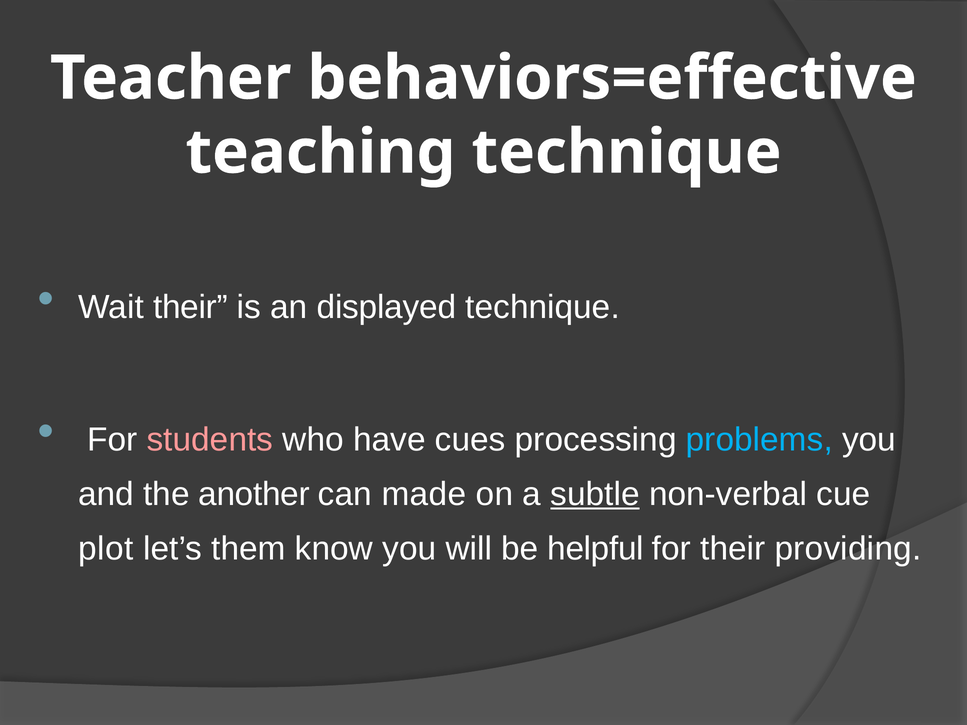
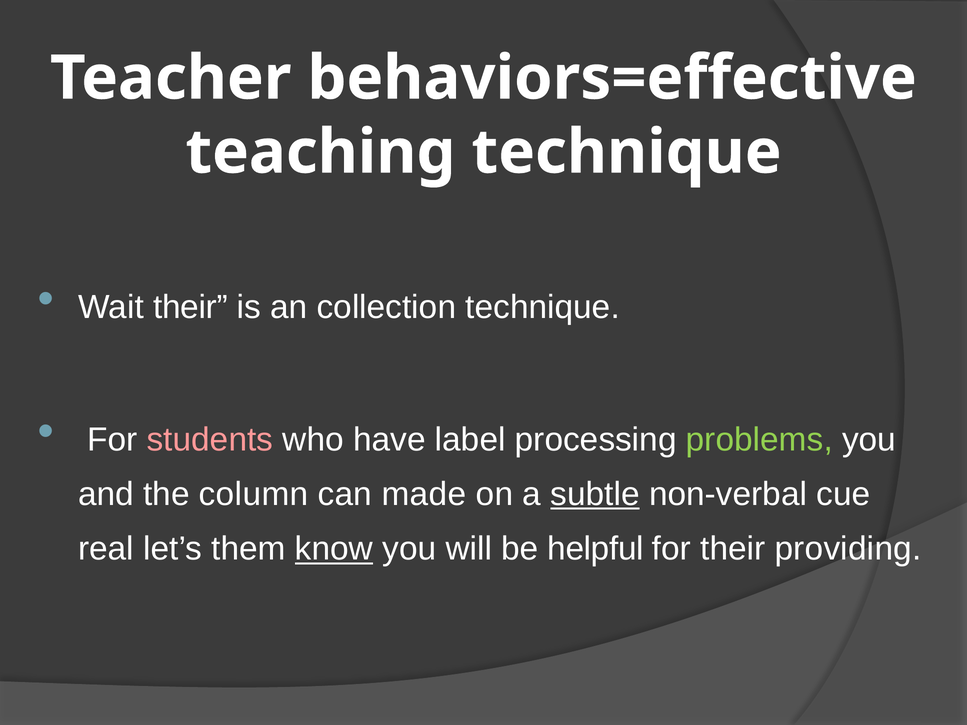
displayed: displayed -> collection
cues: cues -> label
problems colour: light blue -> light green
another: another -> column
plot: plot -> real
know underline: none -> present
